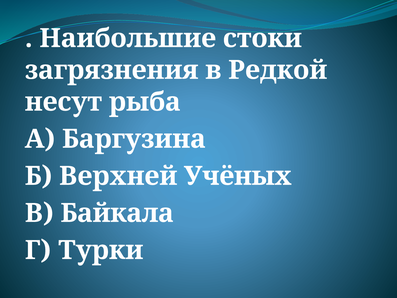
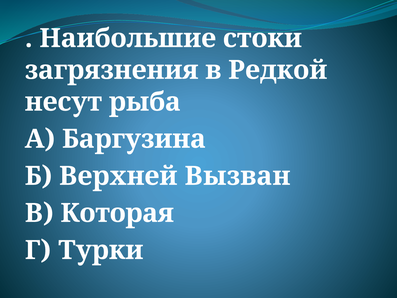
Учёных: Учёных -> Вызван
Байкала: Байкала -> Которая
